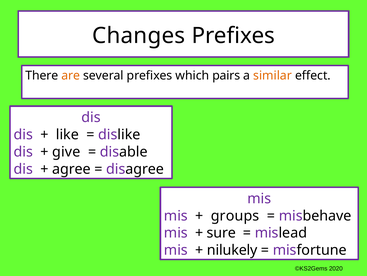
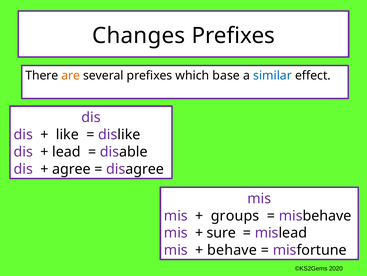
pairs: pairs -> base
similar colour: orange -> blue
give: give -> lead
nilukely: nilukely -> behave
